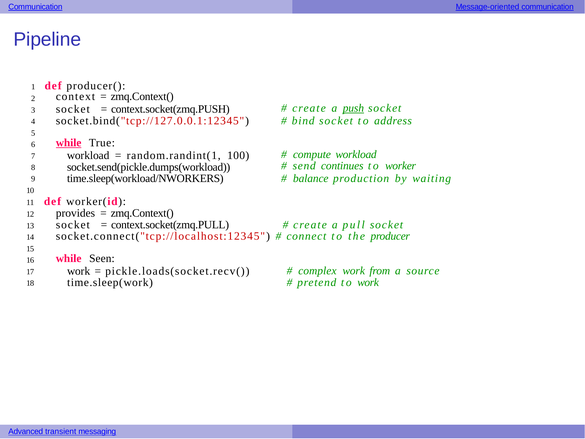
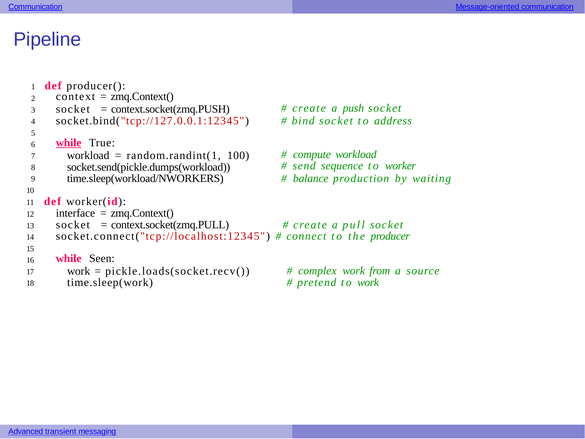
push underline: present -> none
continues: continues -> sequence
provides: provides -> interface
